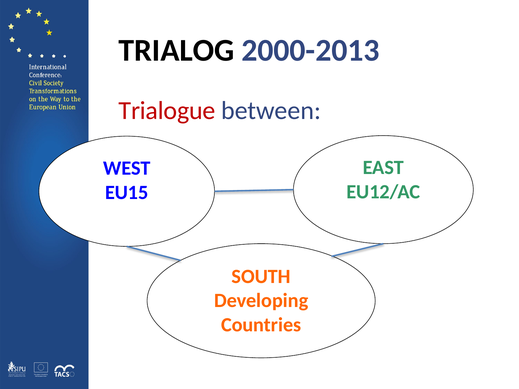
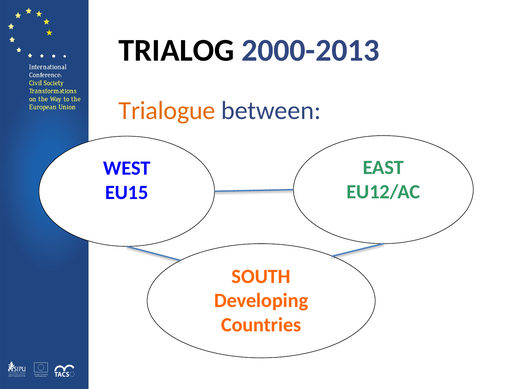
Trialogue colour: red -> orange
